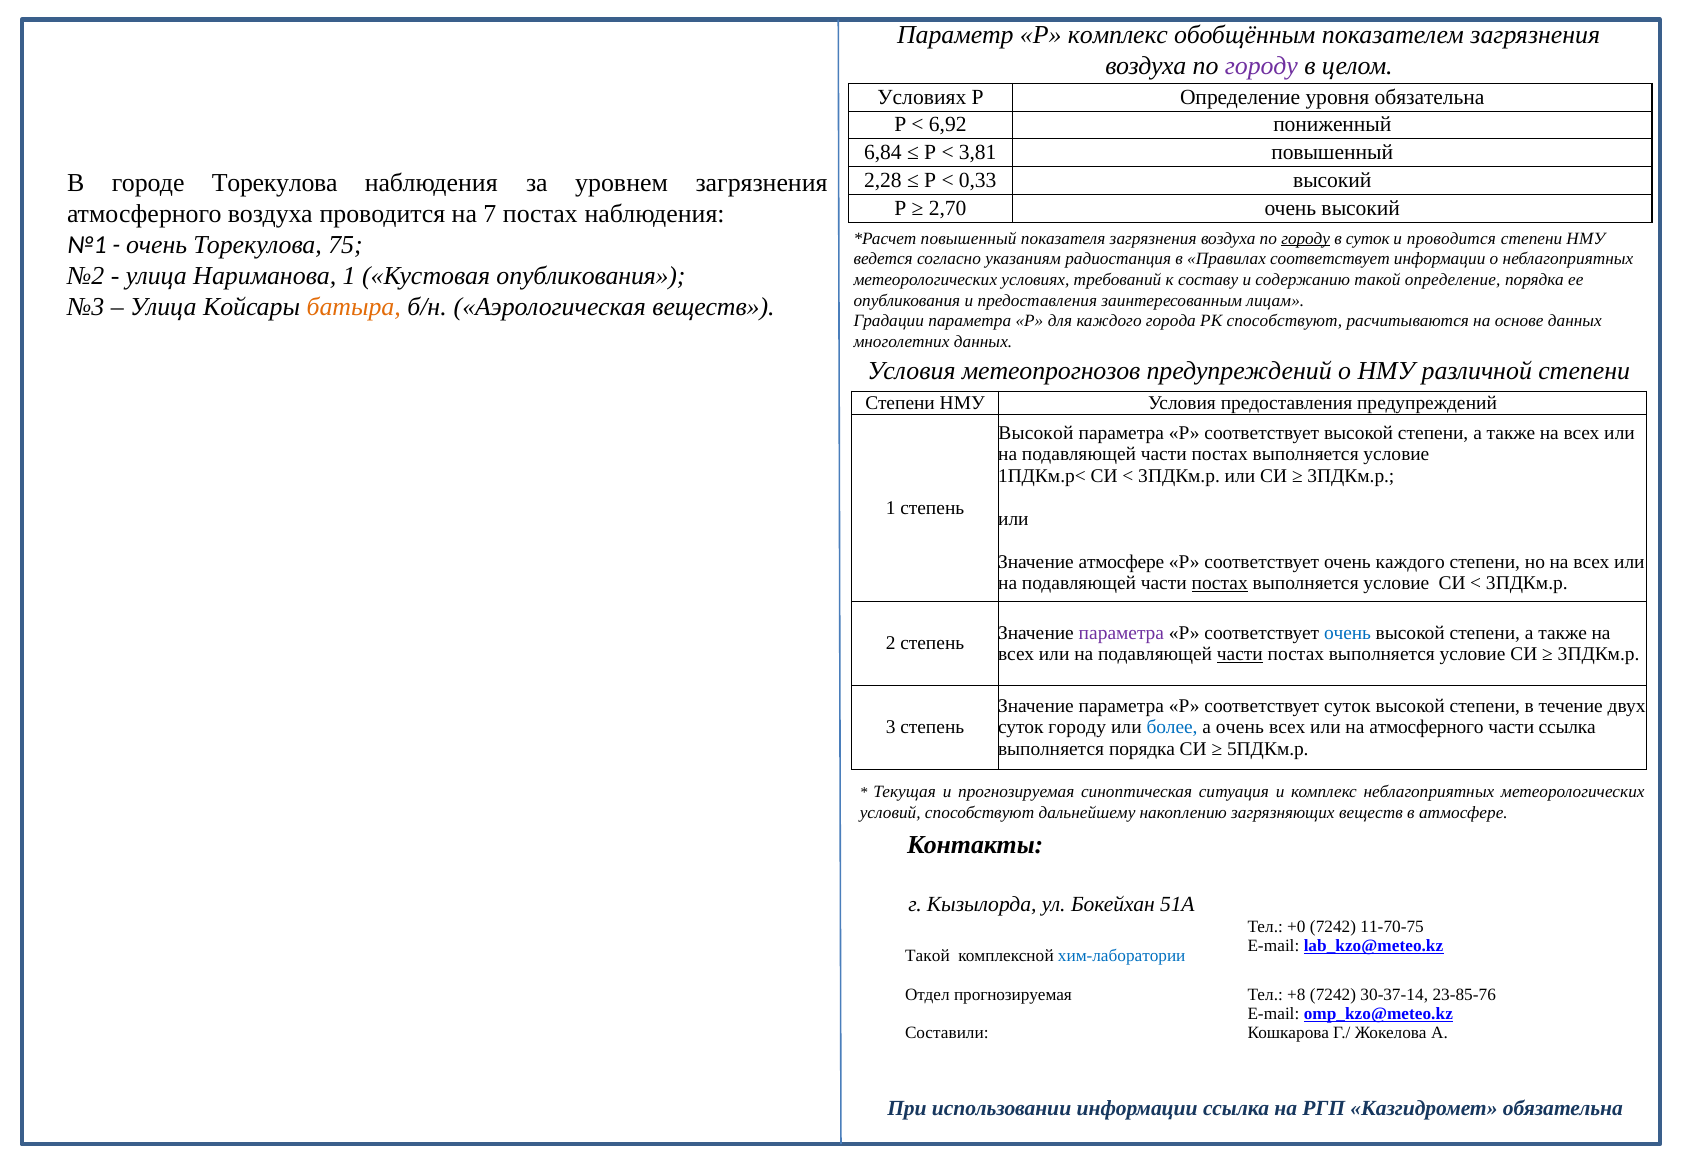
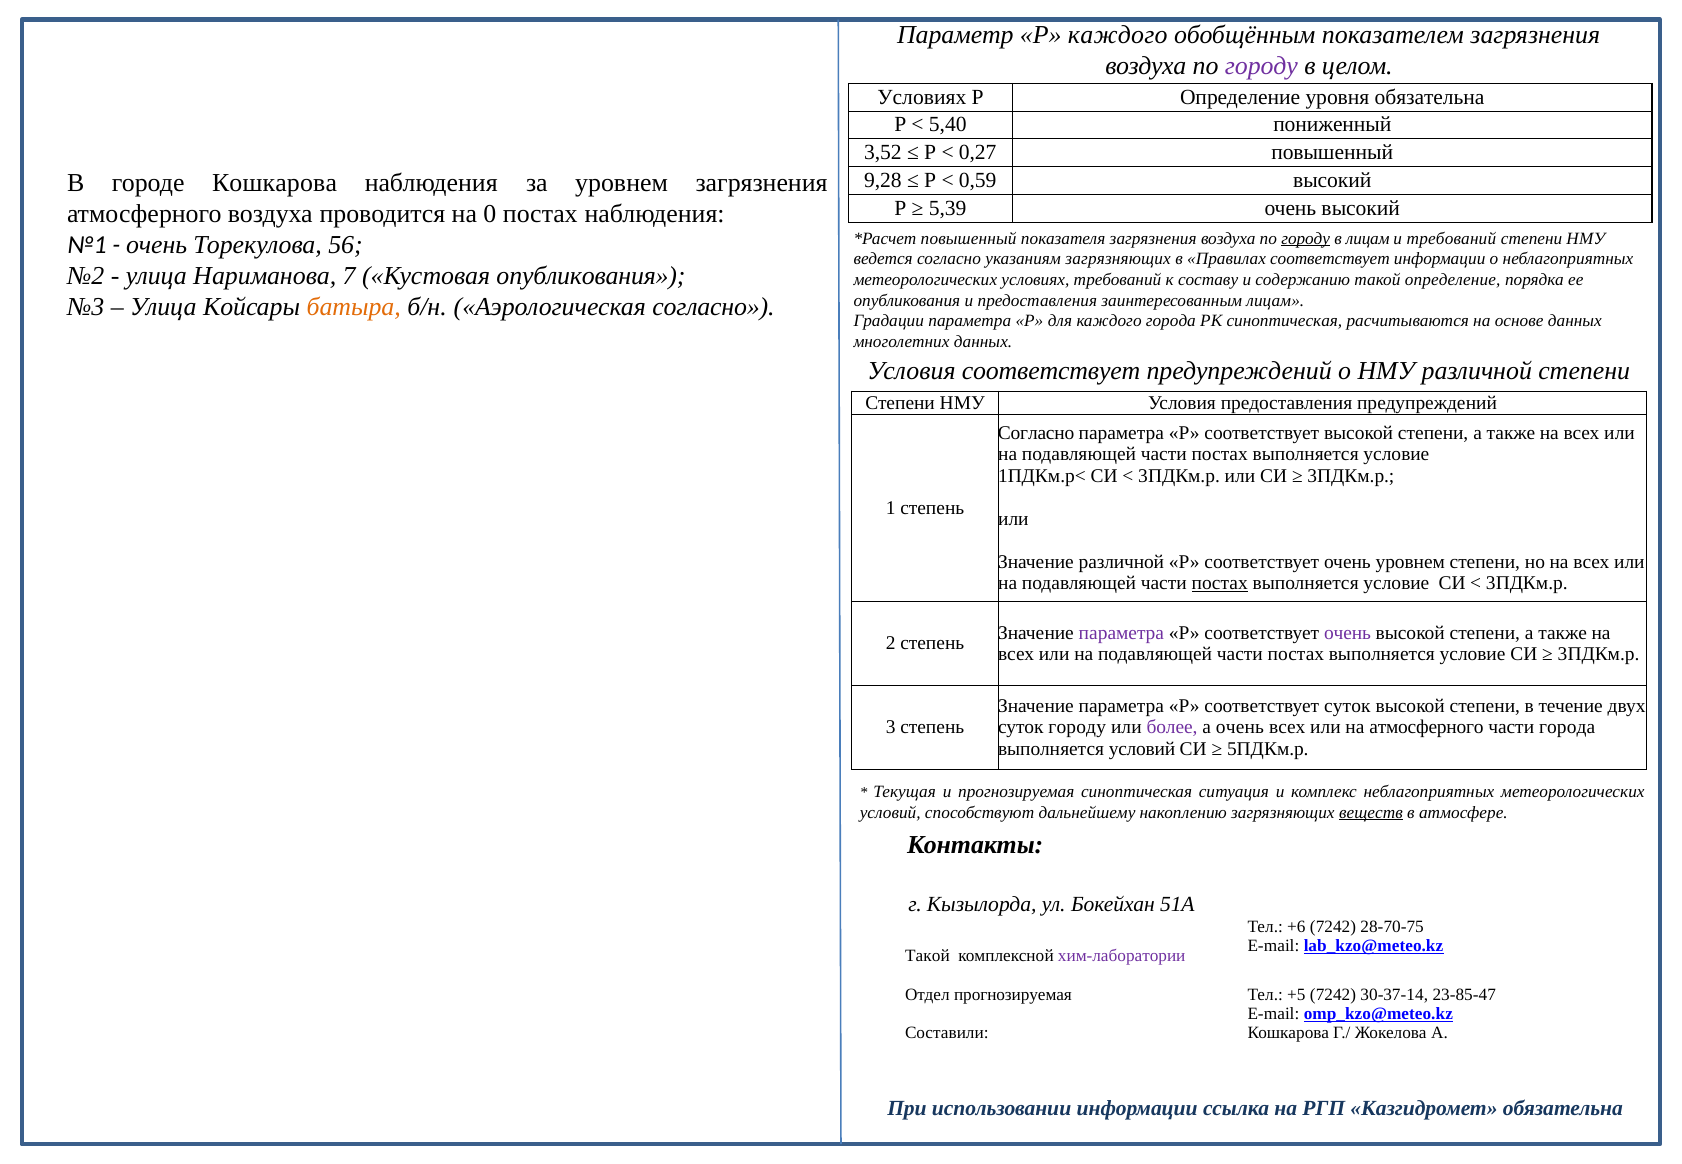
Р комплекс: комплекс -> каждого
6,92: 6,92 -> 5,40
6,84: 6,84 -> 3,52
3,81: 3,81 -> 0,27
2,28: 2,28 -> 9,28
0,33: 0,33 -> 0,59
городе Торекулова: Торекулова -> Кошкарова
2,70: 2,70 -> 5,39
7: 7 -> 0
в суток: суток -> лицам
и проводится: проводится -> требований
75: 75 -> 56
указаниям радиостанция: радиостанция -> загрязняющих
Нариманова 1: 1 -> 7
Аэрологическая веществ: веществ -> согласно
РК способствуют: способствуют -> синоптическая
Условия метеопрогнозов: метеопрогнозов -> соответствует
Высокой at (1036, 433): Высокой -> Согласно
Значение атмосфере: атмосфере -> различной
очень каждого: каждого -> уровнем
очень at (1348, 633) colour: blue -> purple
части at (1240, 654) underline: present -> none
более colour: blue -> purple
части ссылка: ссылка -> города
выполняется порядка: порядка -> условий
веществ at (1371, 813) underline: none -> present
+0: +0 -> +6
11-70-75: 11-70-75 -> 28-70-75
хим-лаборатории colour: blue -> purple
+8: +8 -> +5
23-85-76: 23-85-76 -> 23-85-47
